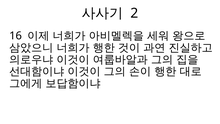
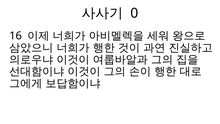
2: 2 -> 0
